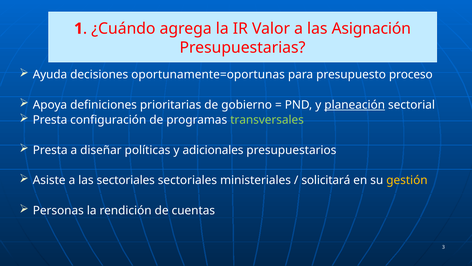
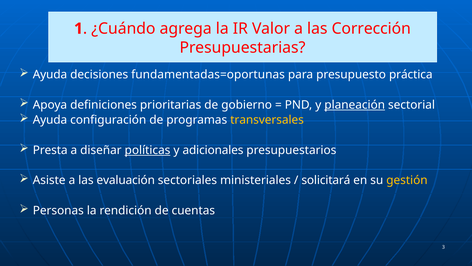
Asignación: Asignación -> Corrección
oportunamente=oportunas: oportunamente=oportunas -> fundamentadas=oportunas
proceso: proceso -> práctica
Presta at (50, 120): Presta -> Ayuda
transversales colour: light green -> yellow
políticas underline: none -> present
las sectoriales: sectoriales -> evaluación
